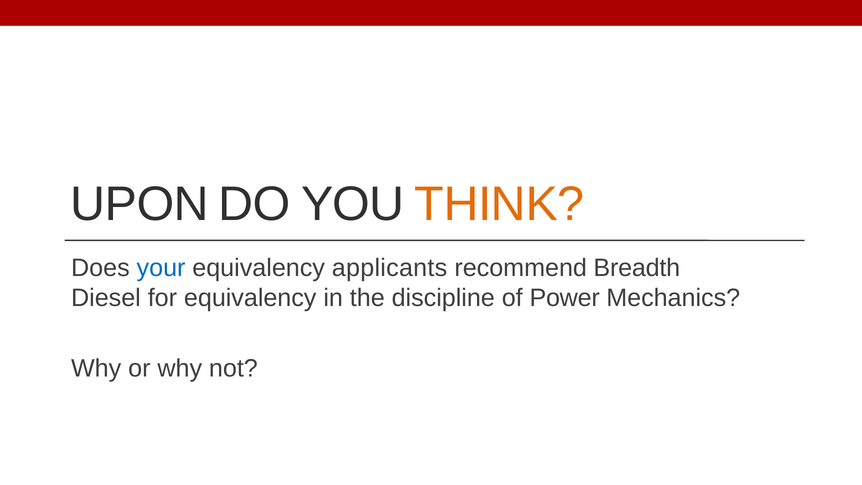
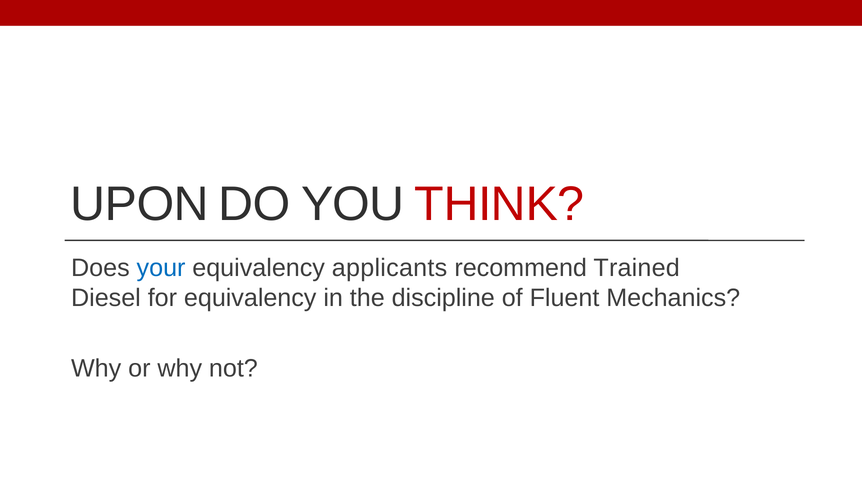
THINK colour: orange -> red
Breadth: Breadth -> Trained
Power: Power -> Fluent
